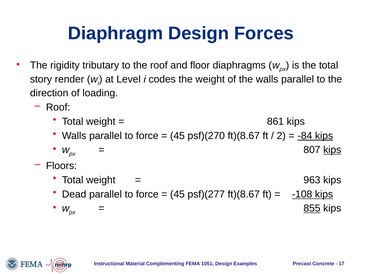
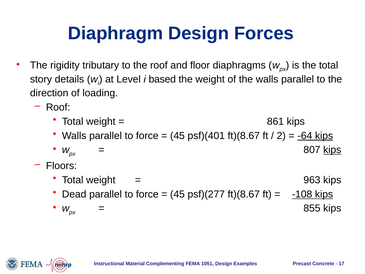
render: render -> details
codes: codes -> based
psf)(270: psf)(270 -> psf)(401
-84: -84 -> -64
855 underline: present -> none
